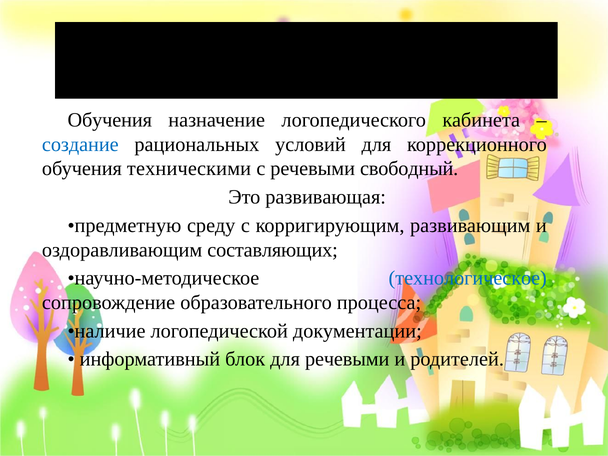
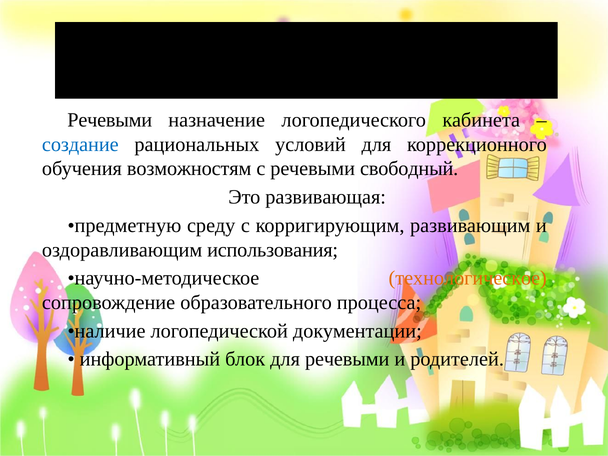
Обучения at (110, 120): Обучения -> Речевыми
техническими: техническими -> возможностям
составляющих: составляющих -> использования
технологическое colour: blue -> orange
